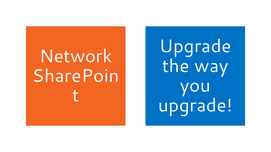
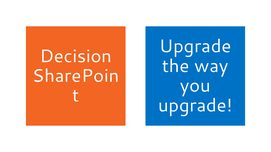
Network: Network -> Decision
